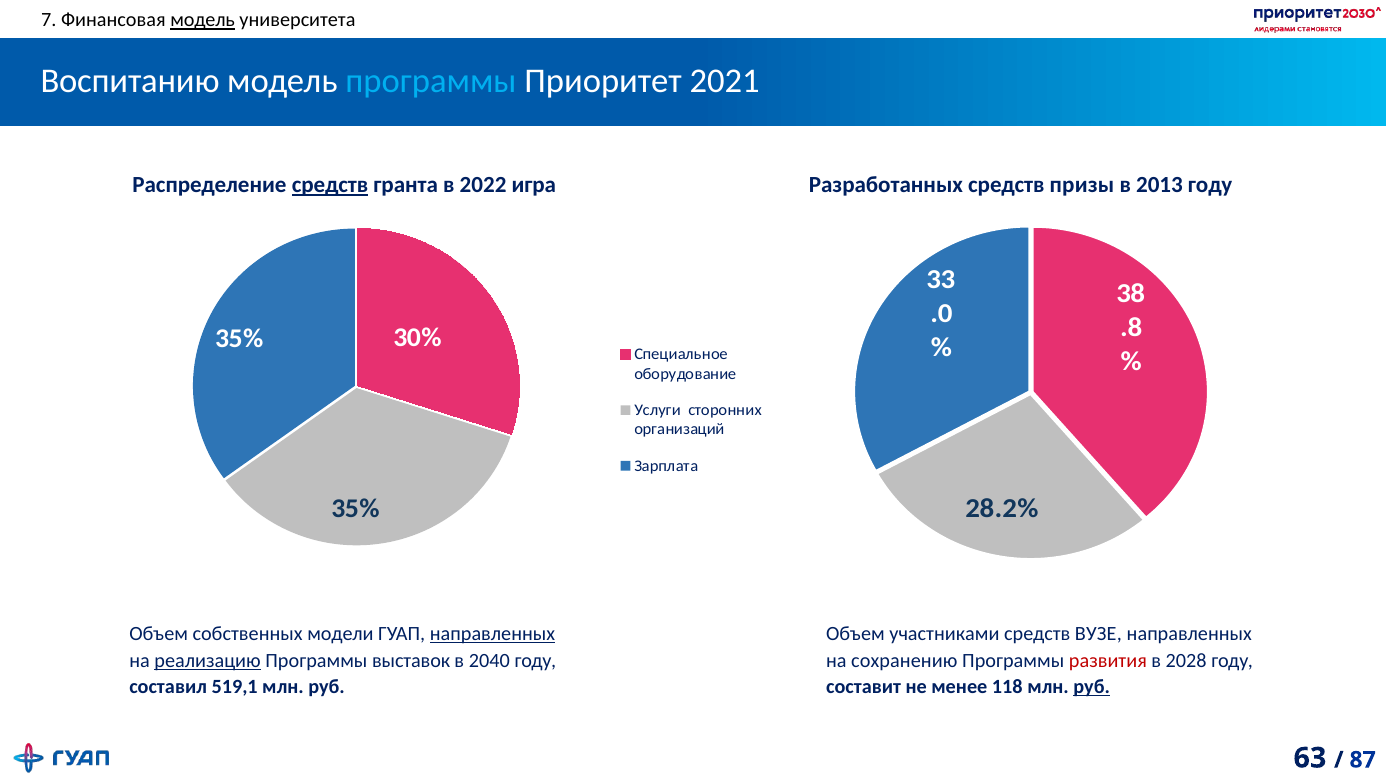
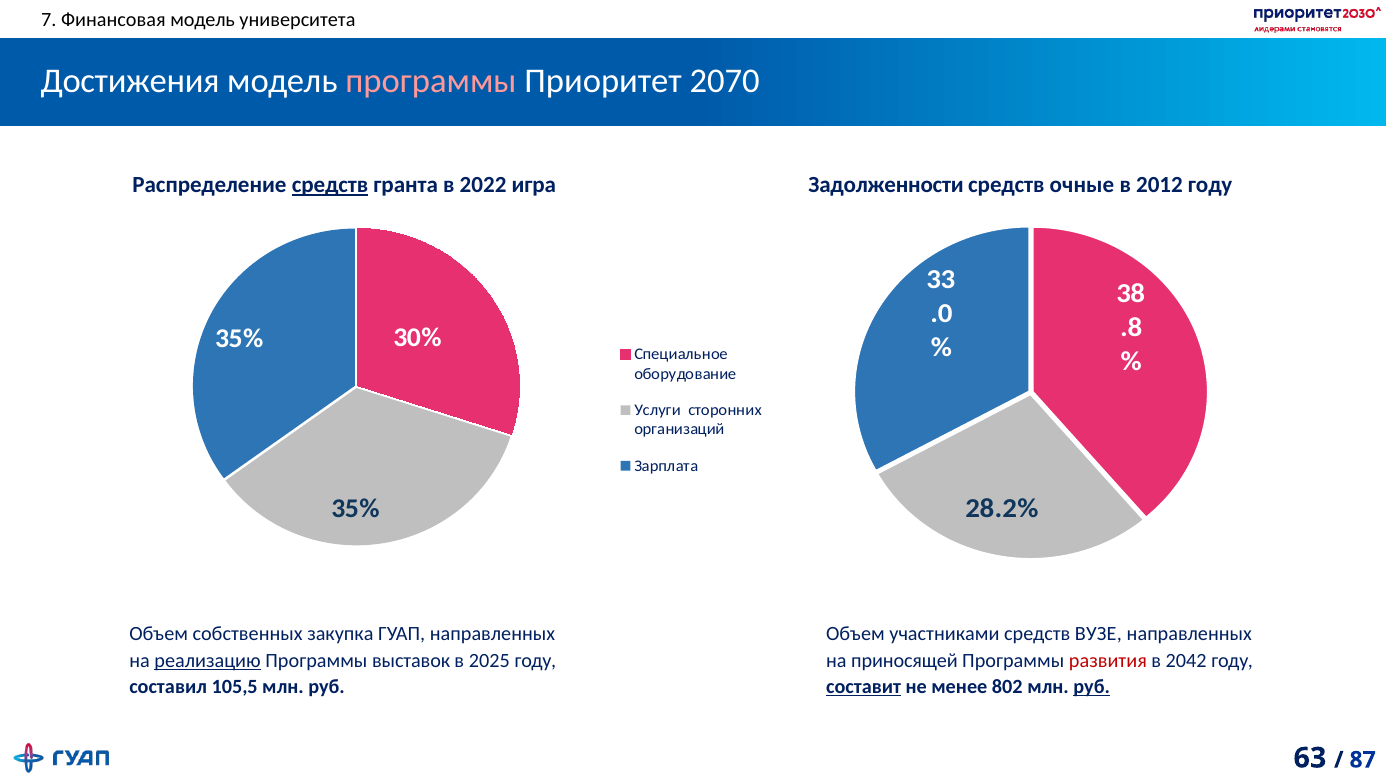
модель at (203, 20) underline: present -> none
Воспитанию: Воспитанию -> Достижения
программы at (431, 81) colour: light blue -> pink
2021: 2021 -> 2070
Разработанных: Разработанных -> Задолженности
призы: призы -> очные
2013: 2013 -> 2012
модели: модели -> закупка
направленных at (492, 634) underline: present -> none
2040: 2040 -> 2025
сохранению: сохранению -> приносящей
2028: 2028 -> 2042
519,1: 519,1 -> 105,5
составит underline: none -> present
118: 118 -> 802
